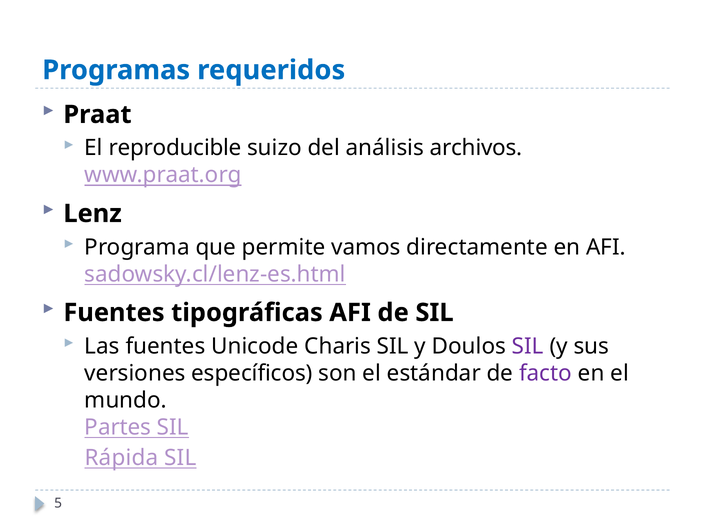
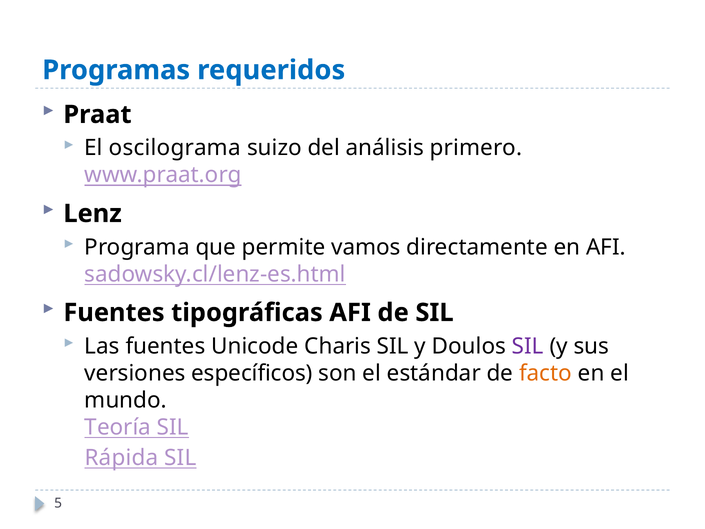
reproducible: reproducible -> oscilograma
archivos: archivos -> primero
facto colour: purple -> orange
Partes: Partes -> Teoría
